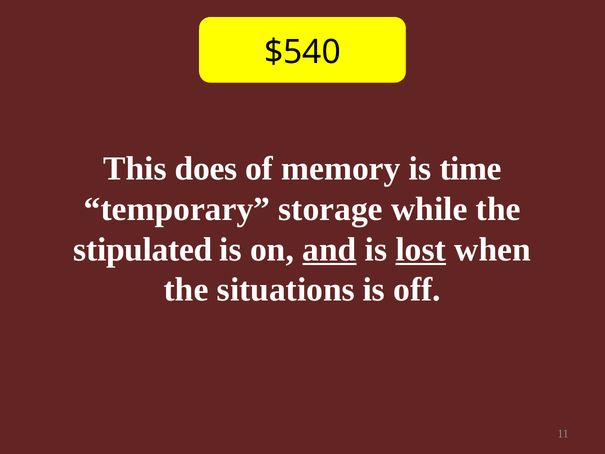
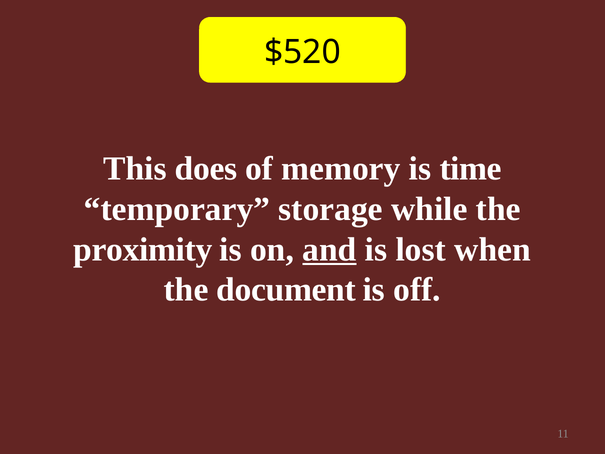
$540: $540 -> $520
stipulated: stipulated -> proximity
lost underline: present -> none
situations: situations -> document
